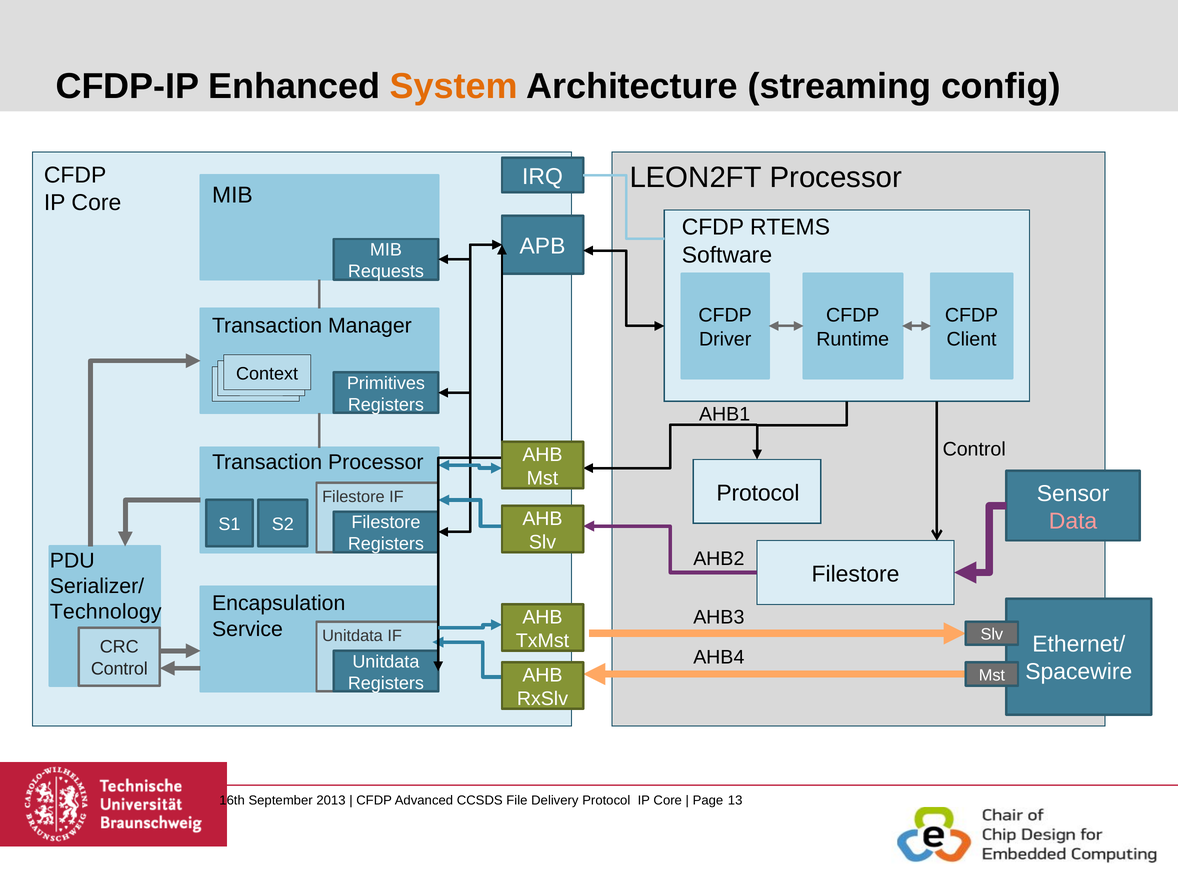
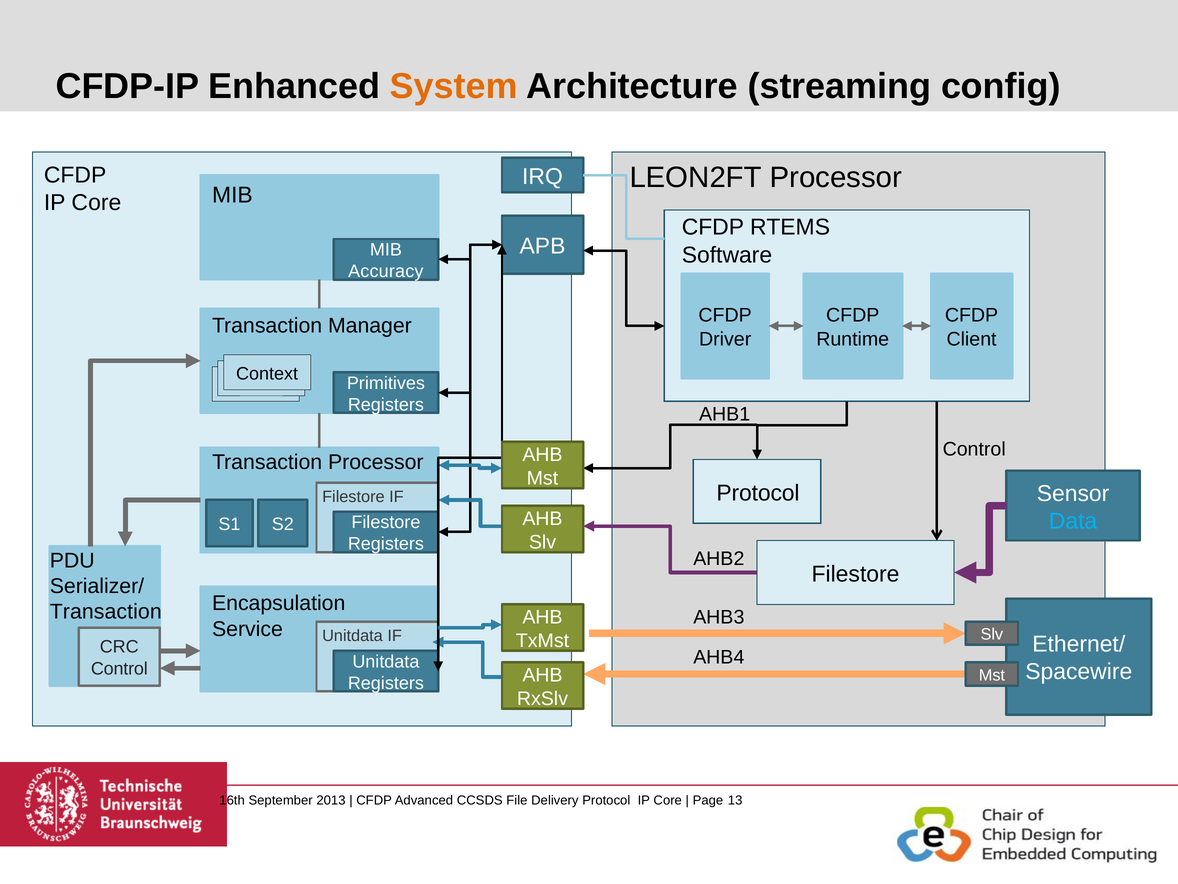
Requests: Requests -> Accuracy
Data colour: pink -> light blue
Technology at (106, 611): Technology -> Transaction
